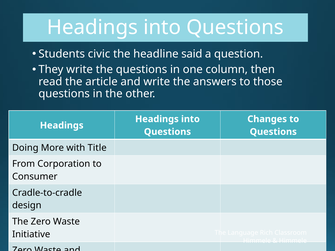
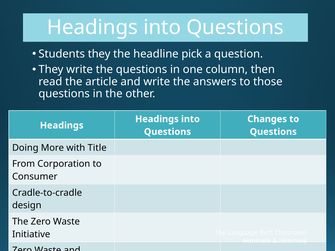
Students civic: civic -> they
said: said -> pick
